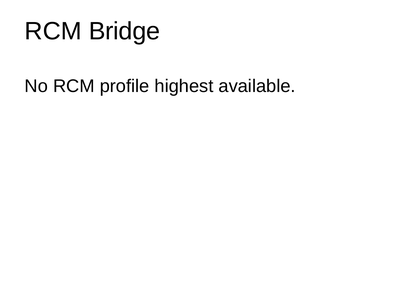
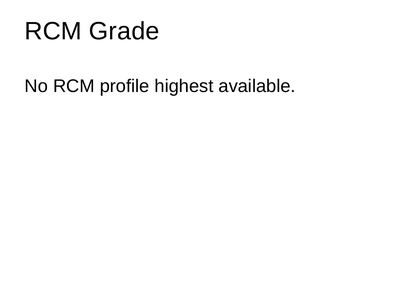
Bridge: Bridge -> Grade
